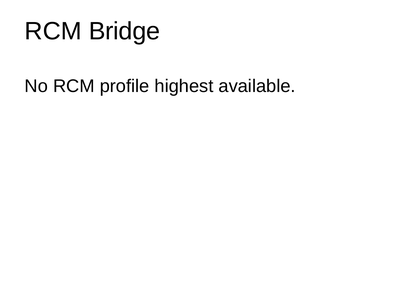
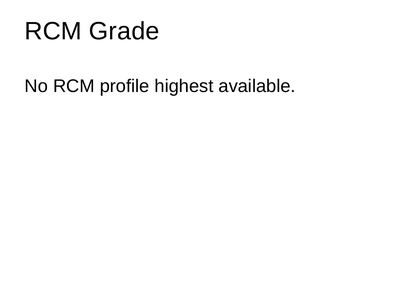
Bridge: Bridge -> Grade
